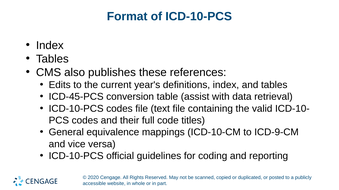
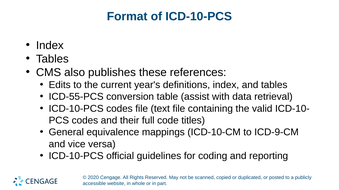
ICD-45-PCS: ICD-45-PCS -> ICD-55-PCS
